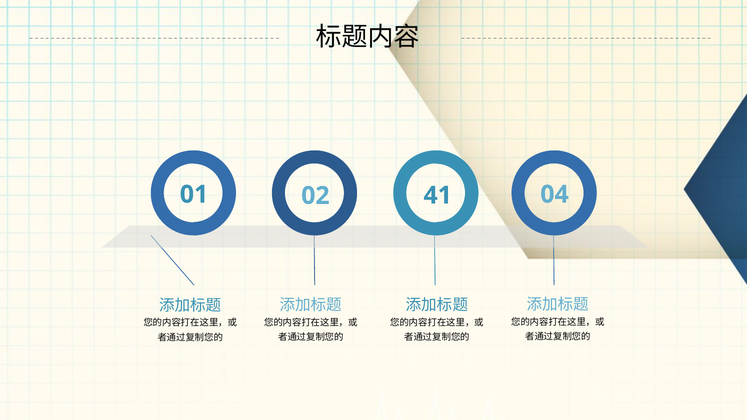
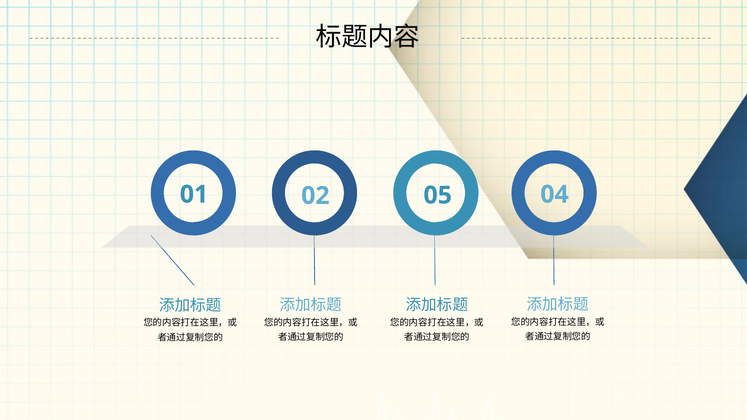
41: 41 -> 05
